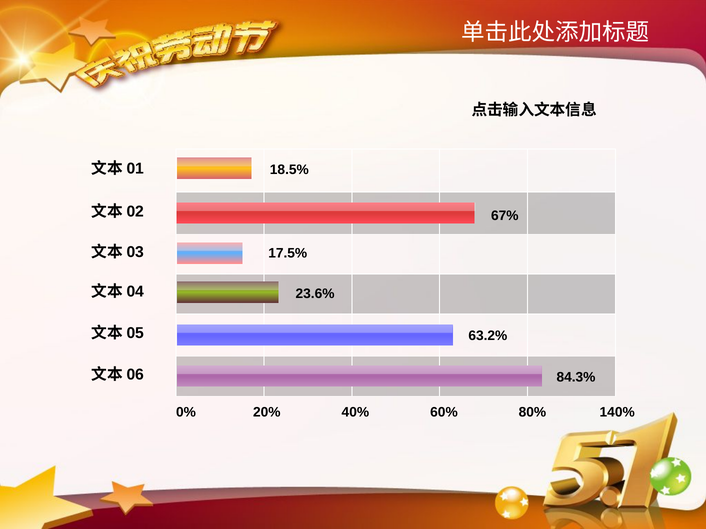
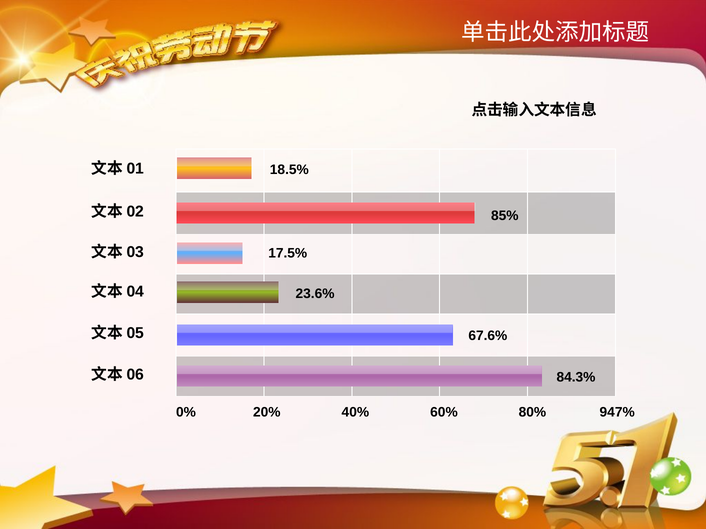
67%: 67% -> 85%
63.2%: 63.2% -> 67.6%
140%: 140% -> 947%
